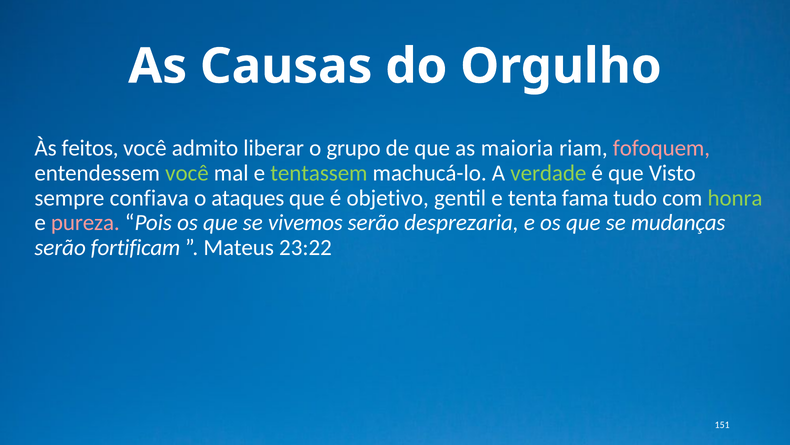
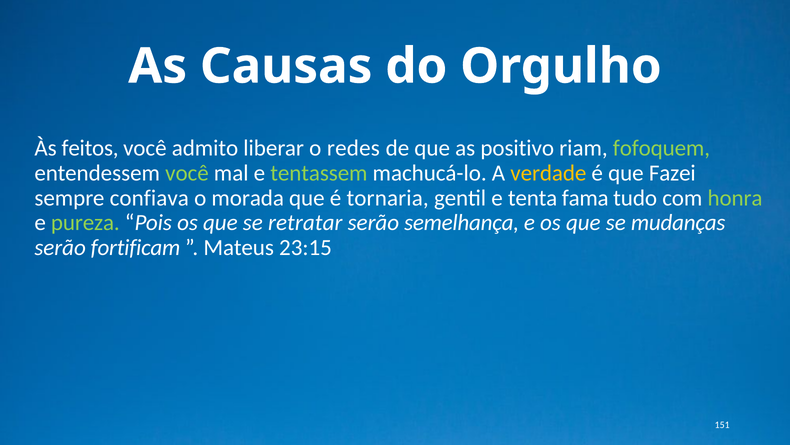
grupo: grupo -> redes
maioria: maioria -> positivo
fofoquem colour: pink -> light green
verdade colour: light green -> yellow
Visto: Visto -> Fazei
ataques: ataques -> morada
objetivo: objetivo -> tornaria
pureza colour: pink -> light green
vivemos: vivemos -> retratar
desprezaria: desprezaria -> semelhança
23:22: 23:22 -> 23:15
